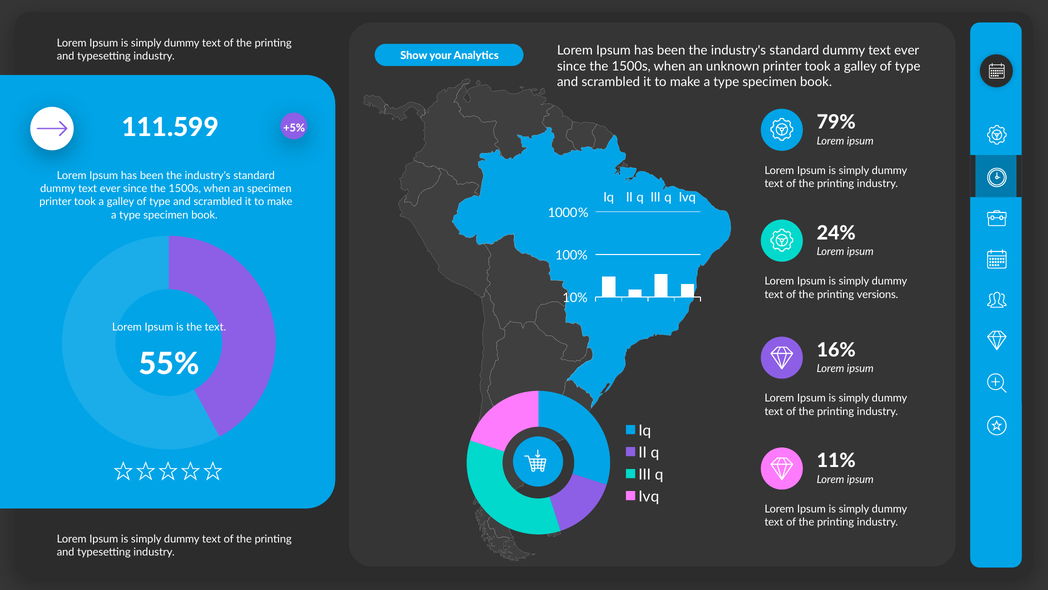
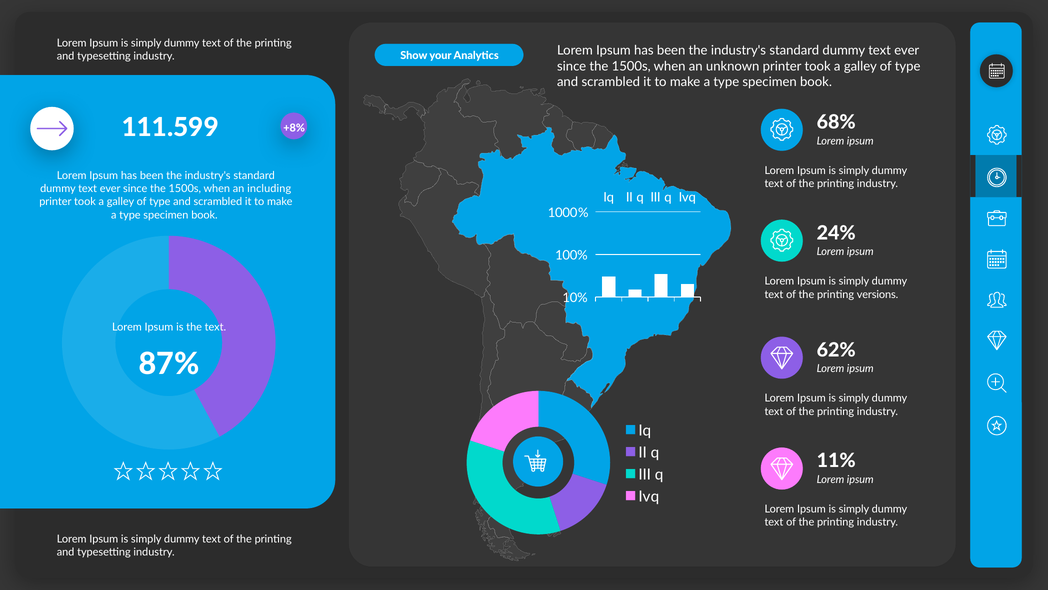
79%: 79% -> 68%
+5%: +5% -> +8%
an specimen: specimen -> including
16%: 16% -> 62%
55%: 55% -> 87%
